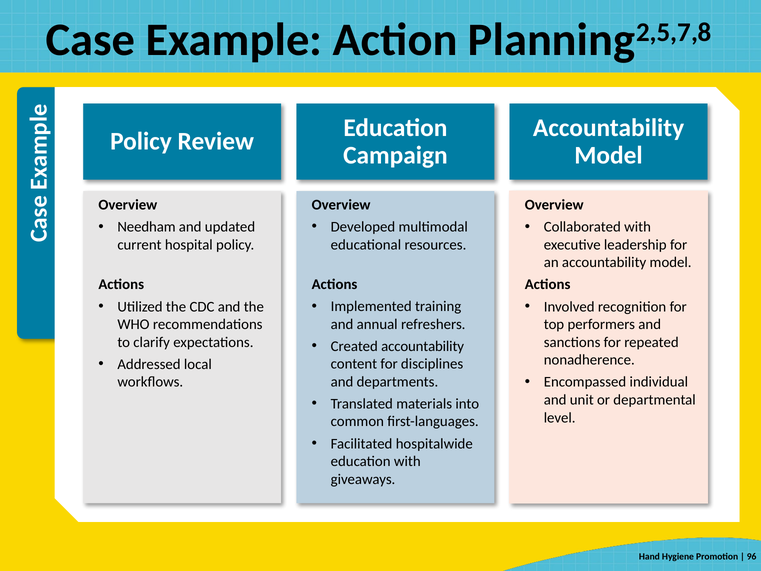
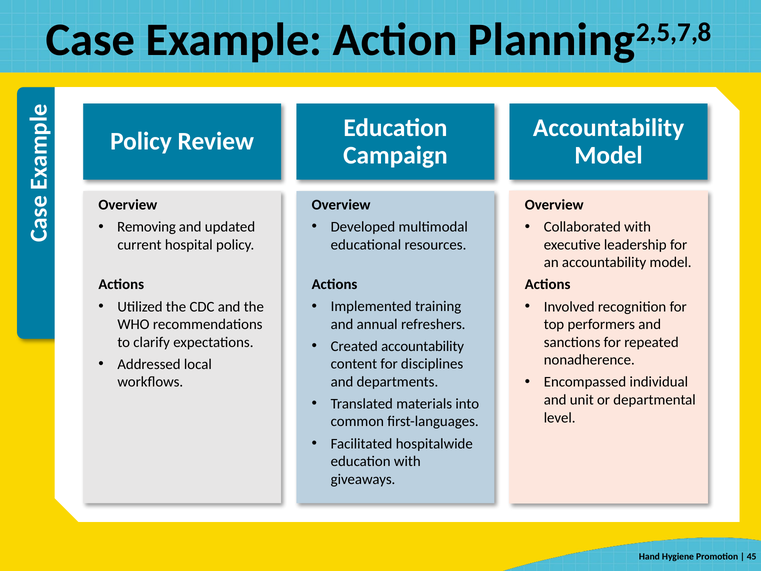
Needham: Needham -> Removing
96: 96 -> 45
